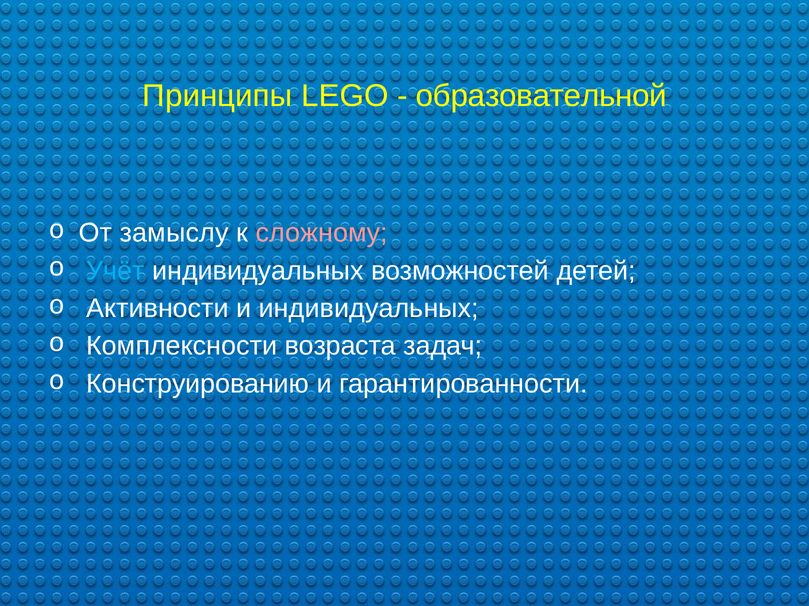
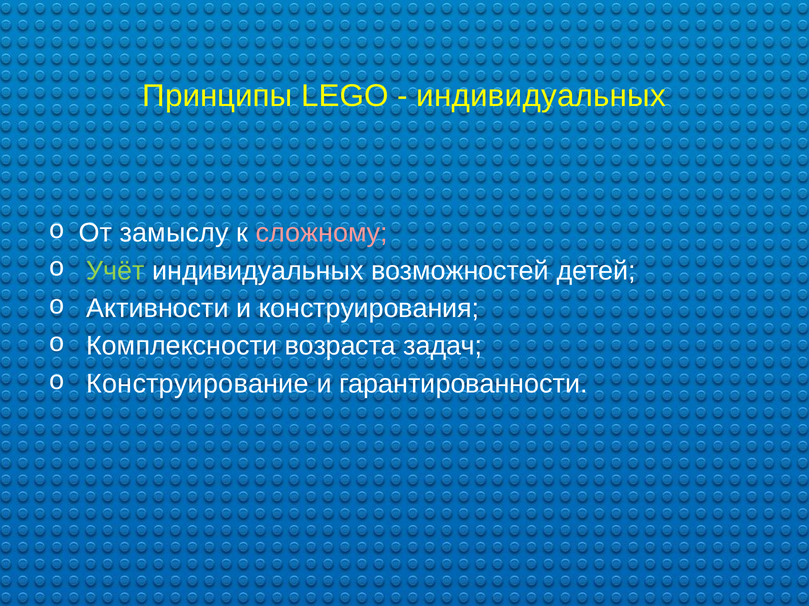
образовательной at (541, 96): образовательной -> индивидуальных
Учёт colour: light blue -> light green
и индивидуальных: индивидуальных -> конструирования
Конструированию: Конструированию -> Конструирование
